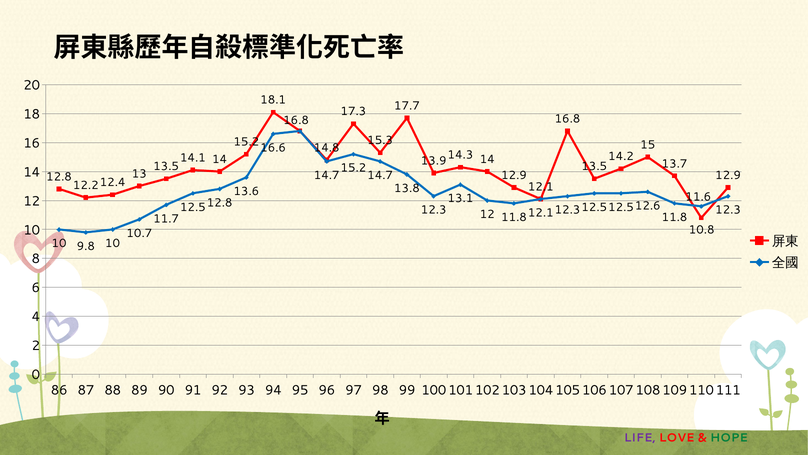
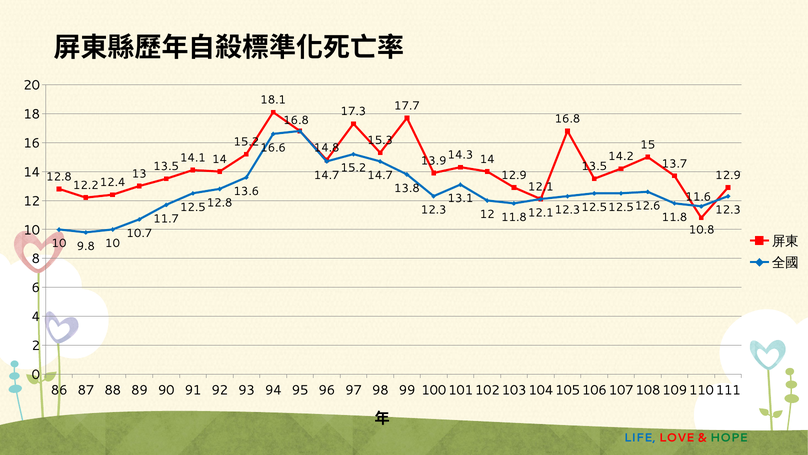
LIFE colour: purple -> blue
